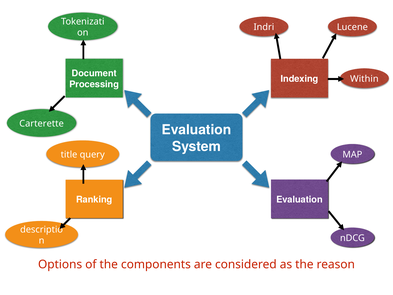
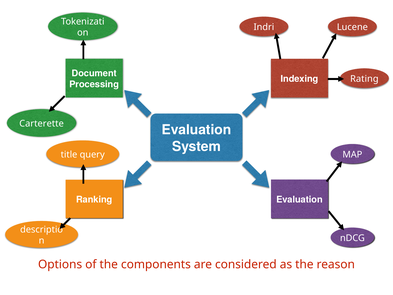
Within: Within -> Rating
